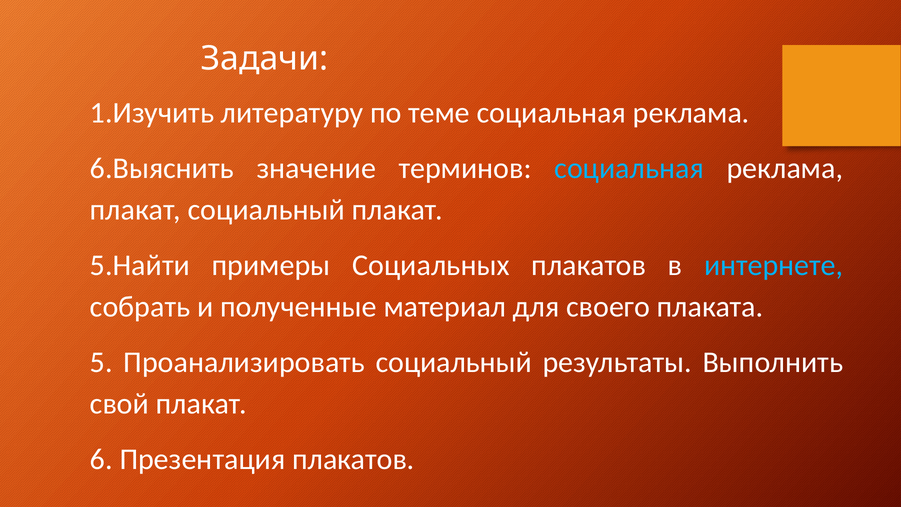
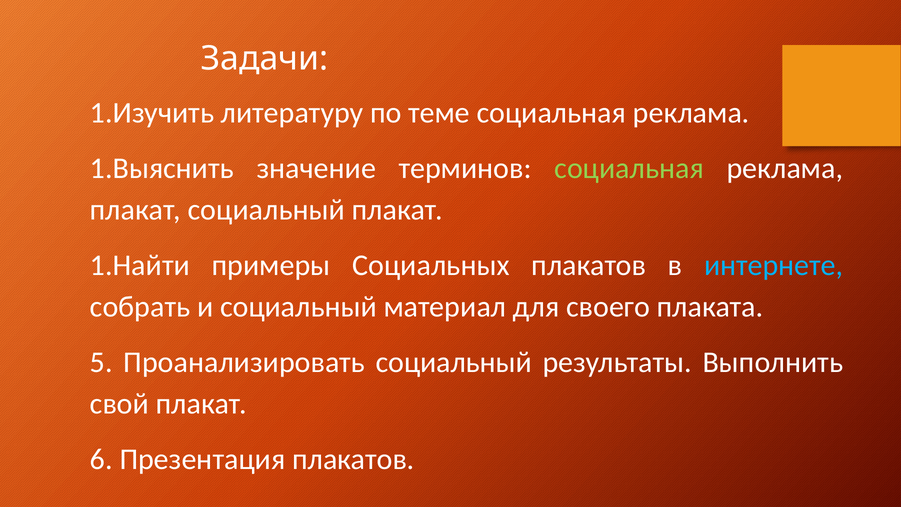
6.Выяснить: 6.Выяснить -> 1.Выяснить
социальная at (629, 168) colour: light blue -> light green
5.Найти: 5.Найти -> 1.Найти
и полученные: полученные -> социальный
